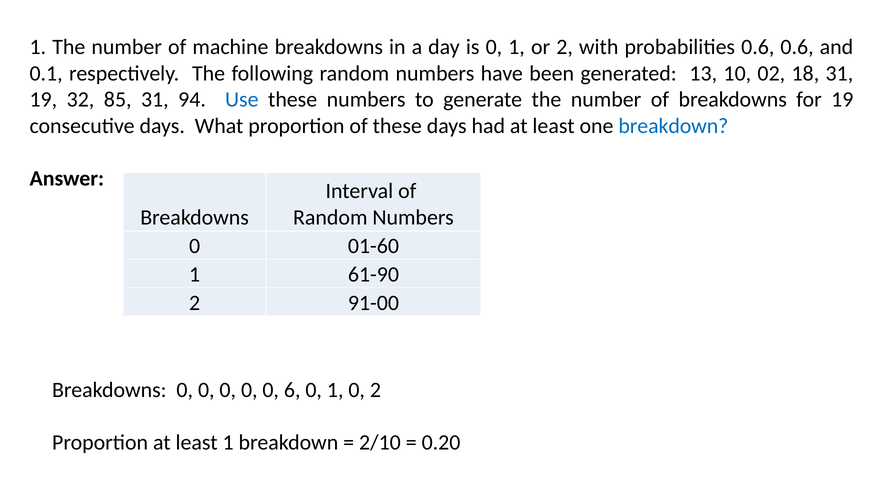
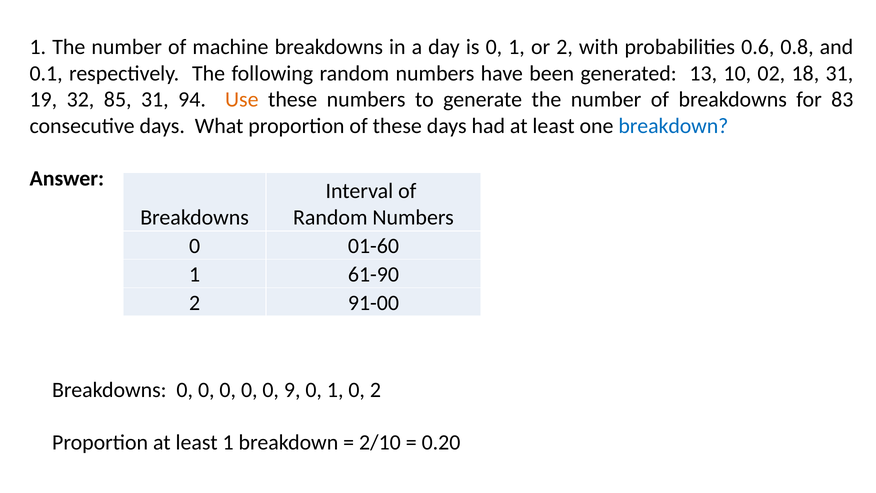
0.6 0.6: 0.6 -> 0.8
Use colour: blue -> orange
for 19: 19 -> 83
6: 6 -> 9
